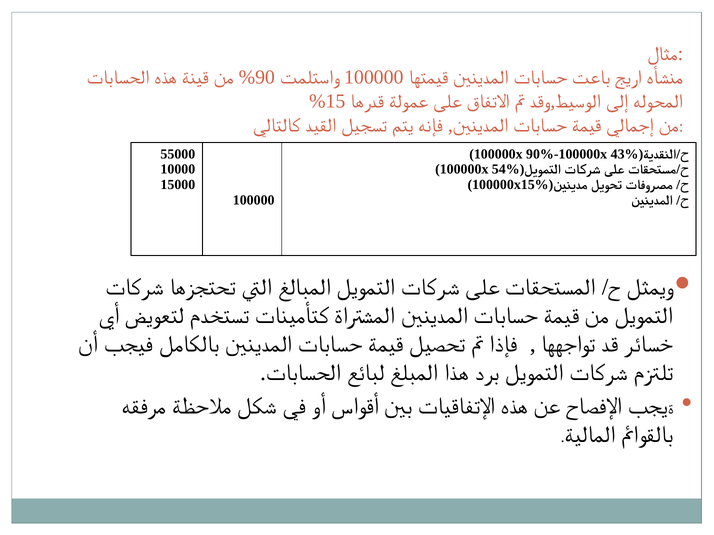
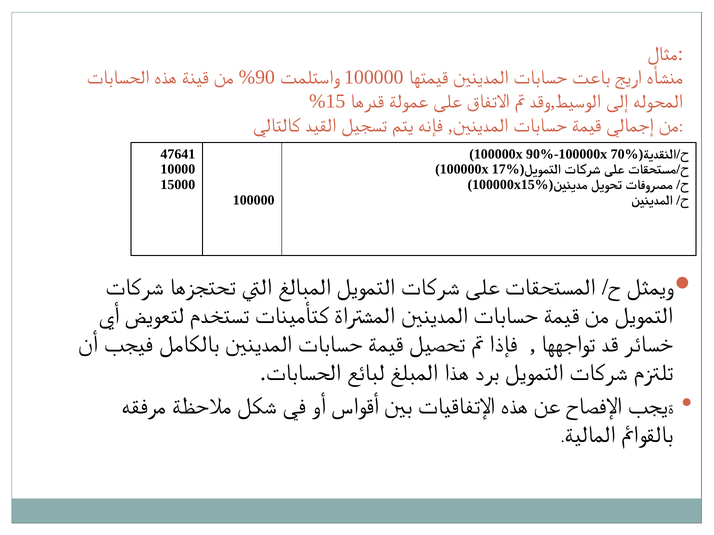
55000: 55000 -> 47641
43%: 43% -> 70%
54%: 54% -> 17%
